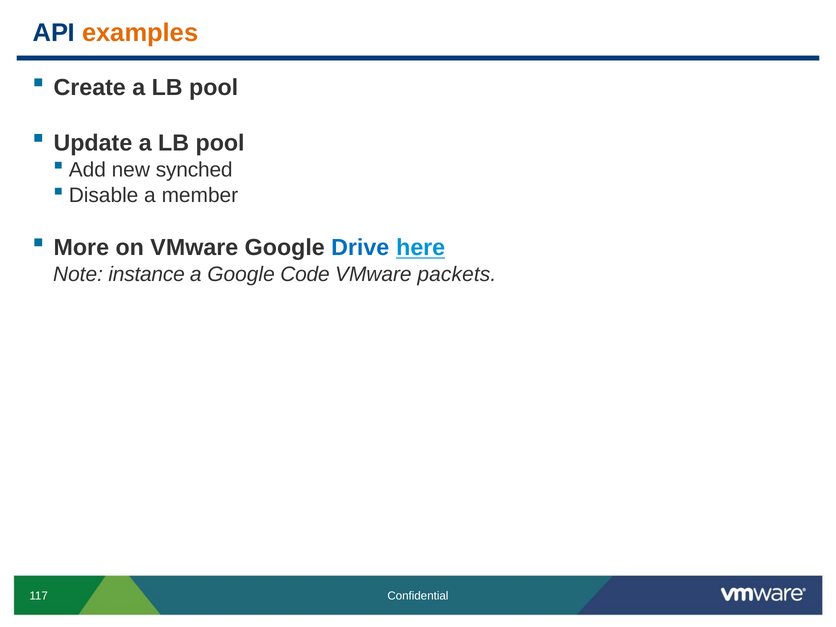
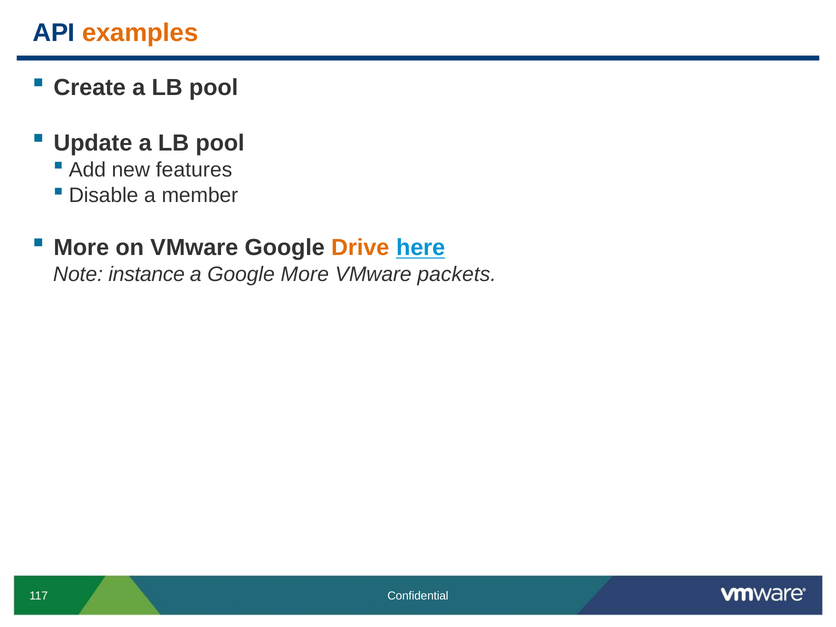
synched: synched -> features
Drive colour: blue -> orange
Google Code: Code -> More
